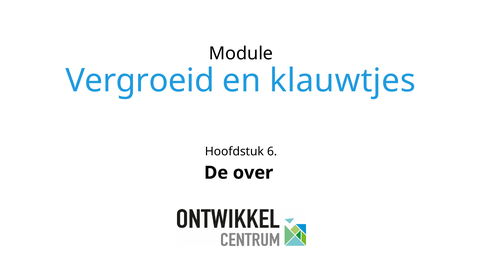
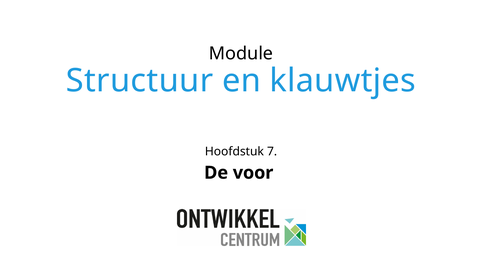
Vergroeid: Vergroeid -> Structuur
6: 6 -> 7
over: over -> voor
